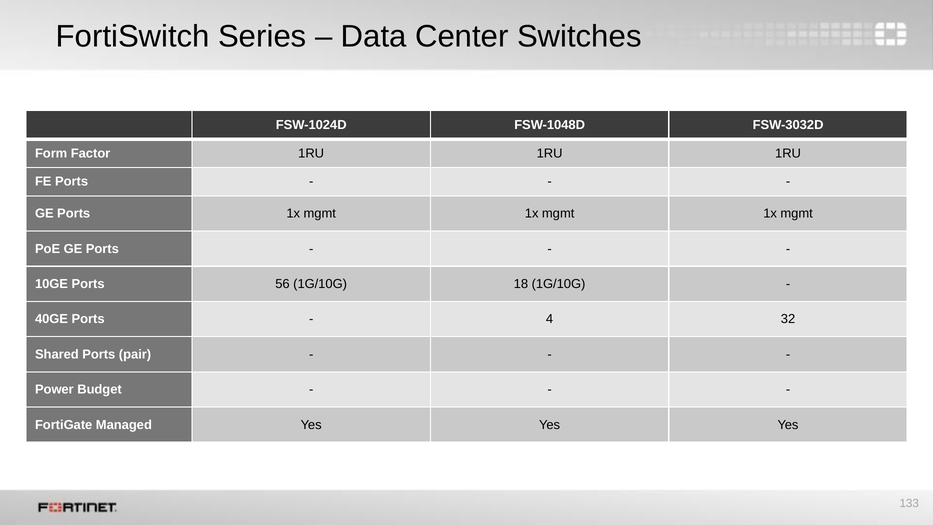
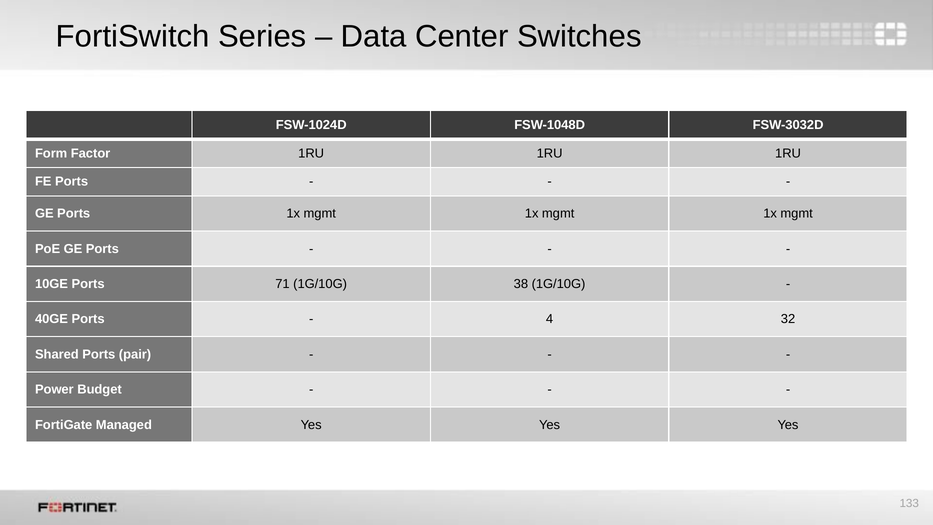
56: 56 -> 71
18: 18 -> 38
